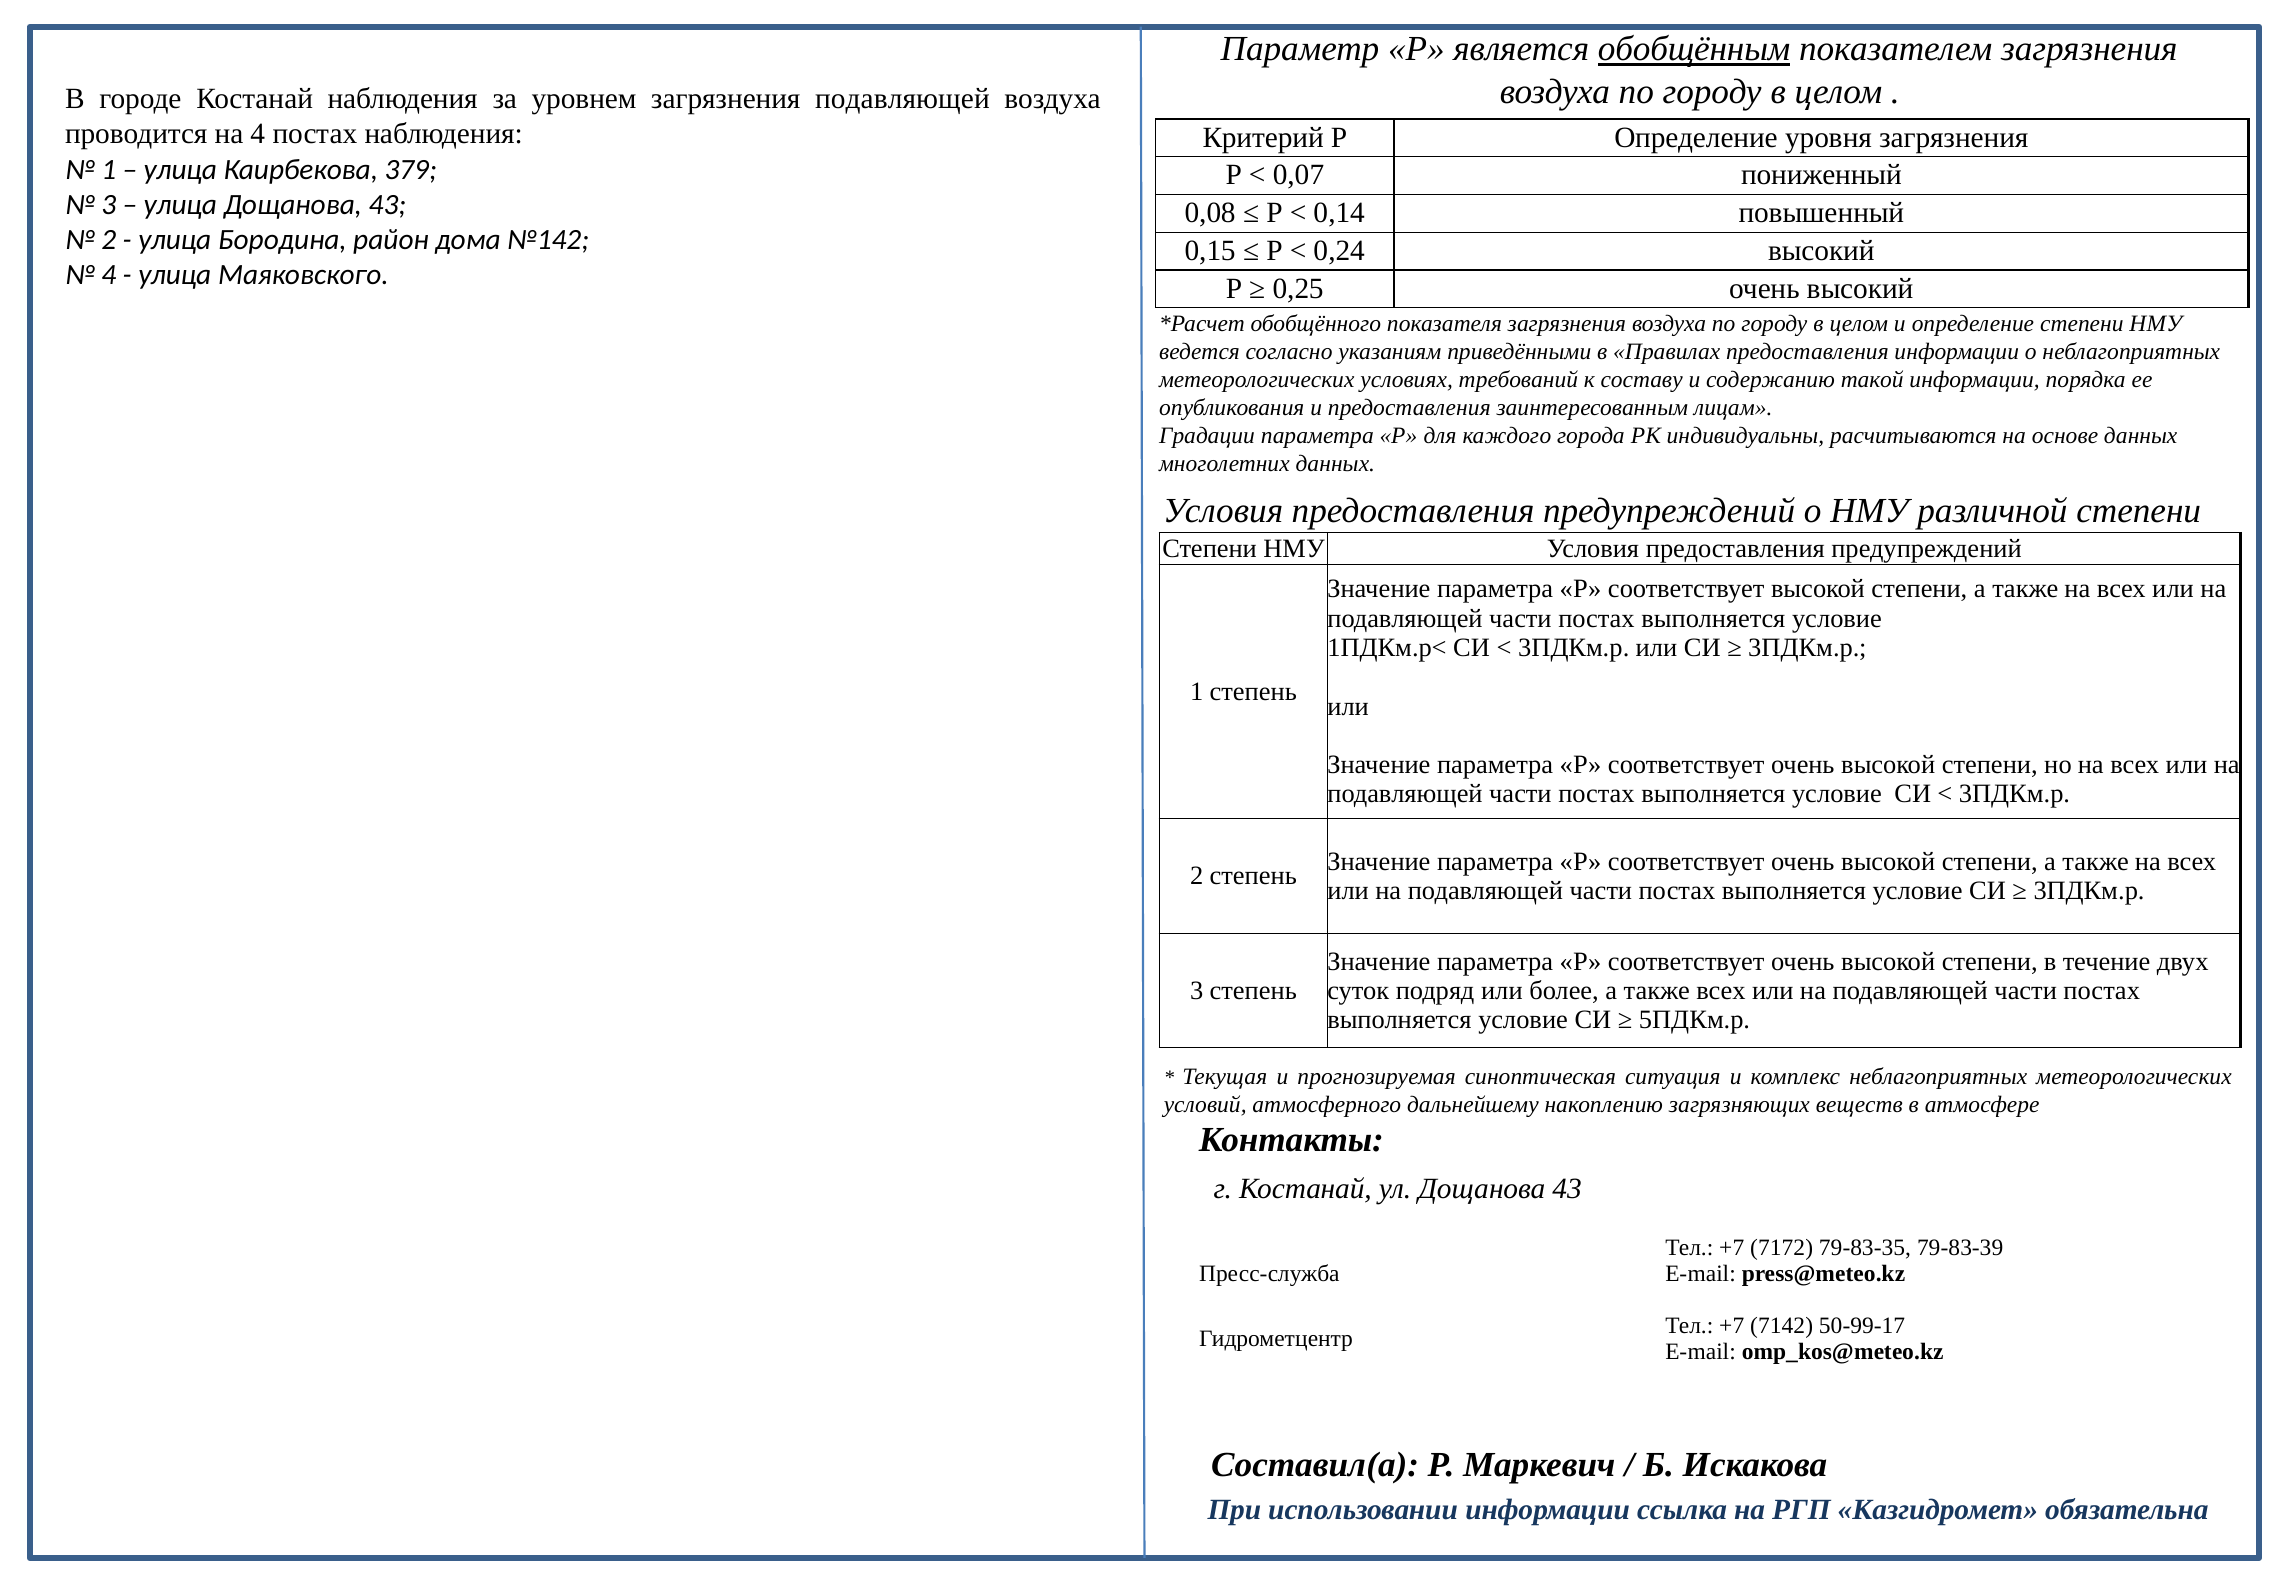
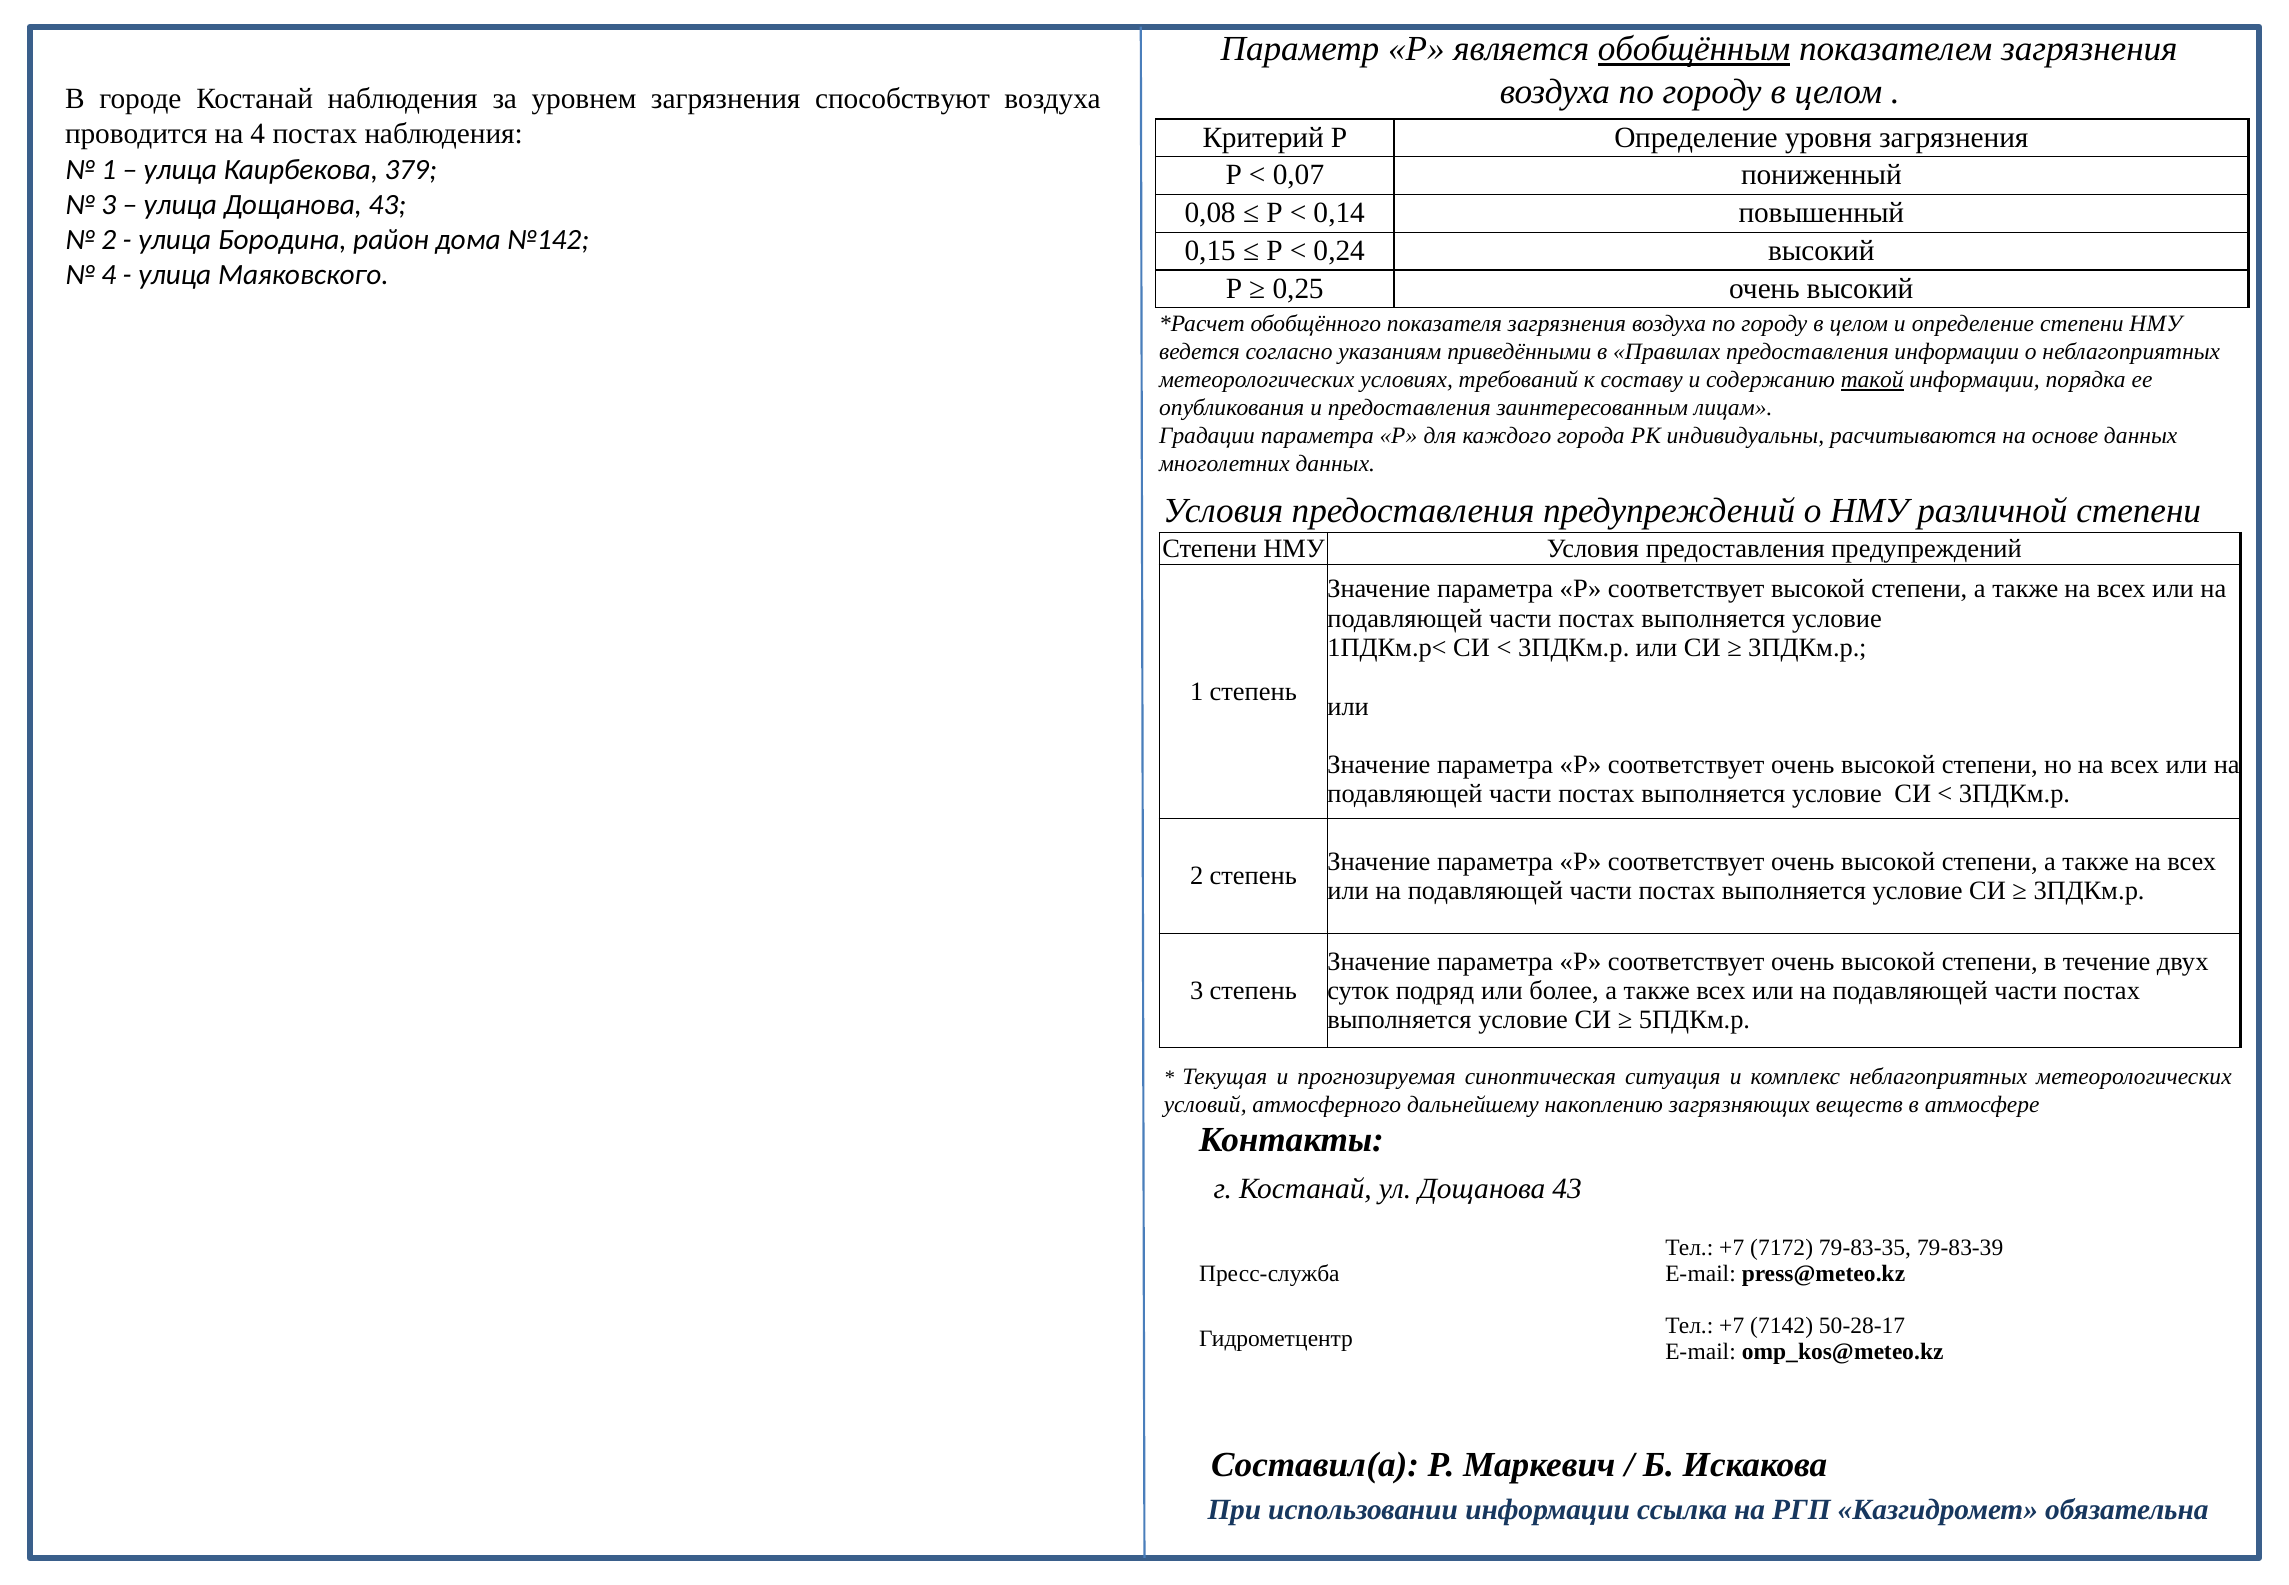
загрязнения подавляющей: подавляющей -> способствуют
такой underline: none -> present
50-99-17: 50-99-17 -> 50-28-17
